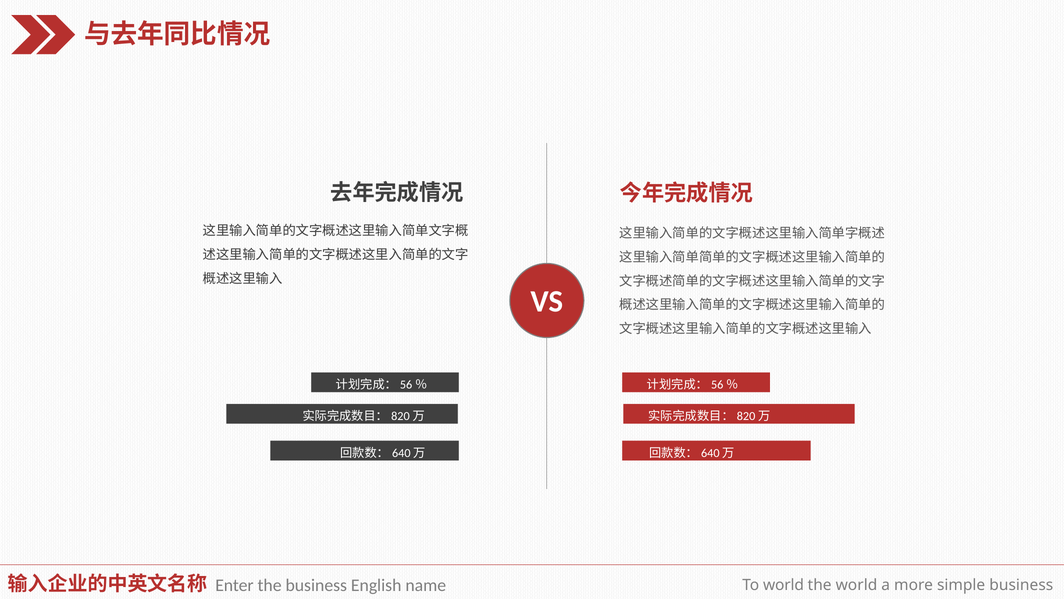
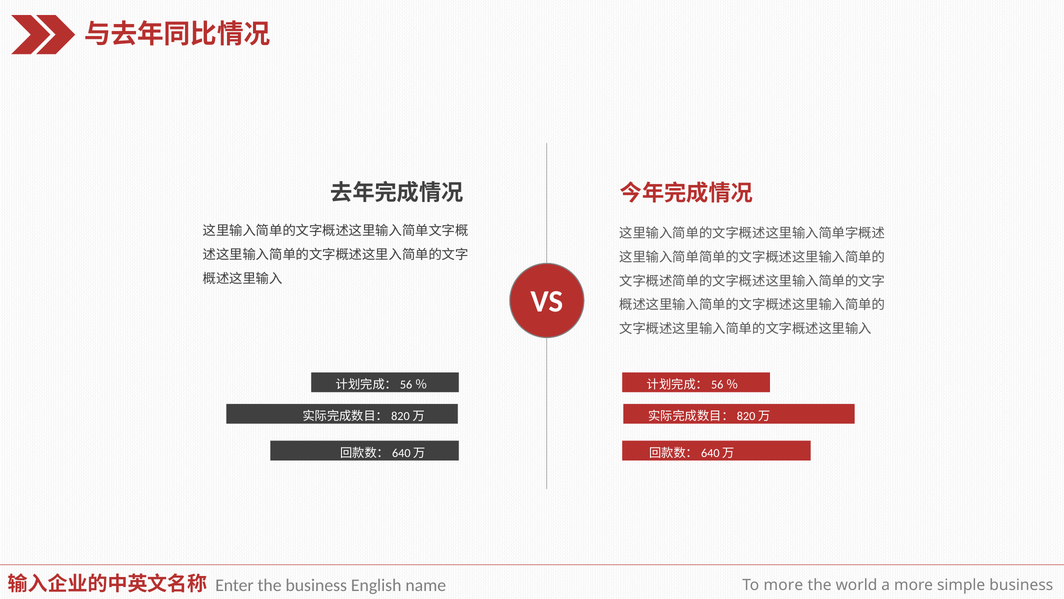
To world: world -> more
